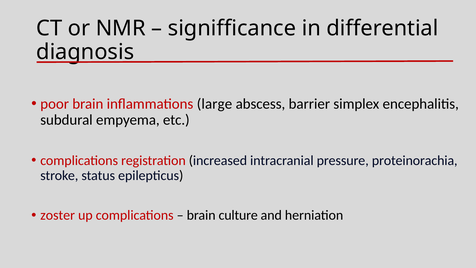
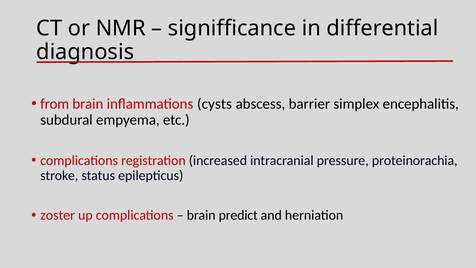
poor: poor -> from
large: large -> cysts
culture: culture -> predict
